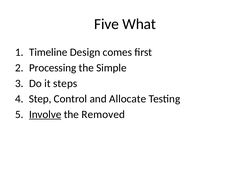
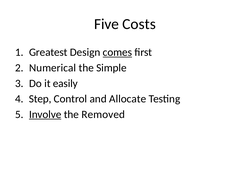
What: What -> Costs
Timeline: Timeline -> Greatest
comes underline: none -> present
Processing: Processing -> Numerical
steps: steps -> easily
